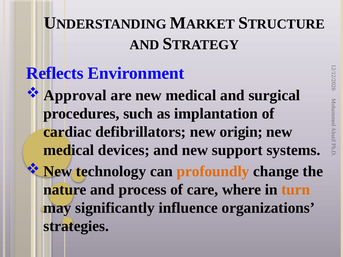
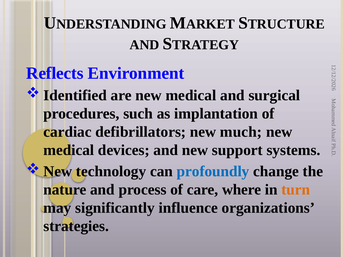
Approval: Approval -> Identified
origin: origin -> much
profoundly colour: orange -> blue
